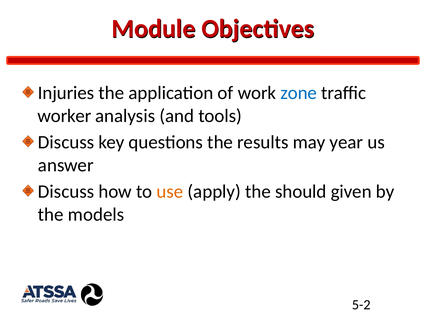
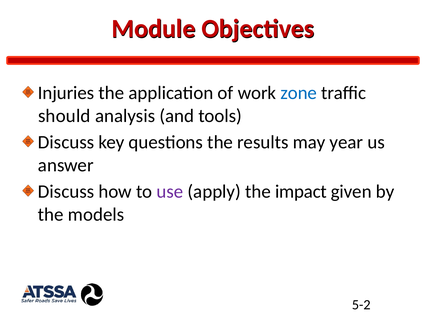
worker: worker -> should
use colour: orange -> purple
should: should -> impact
